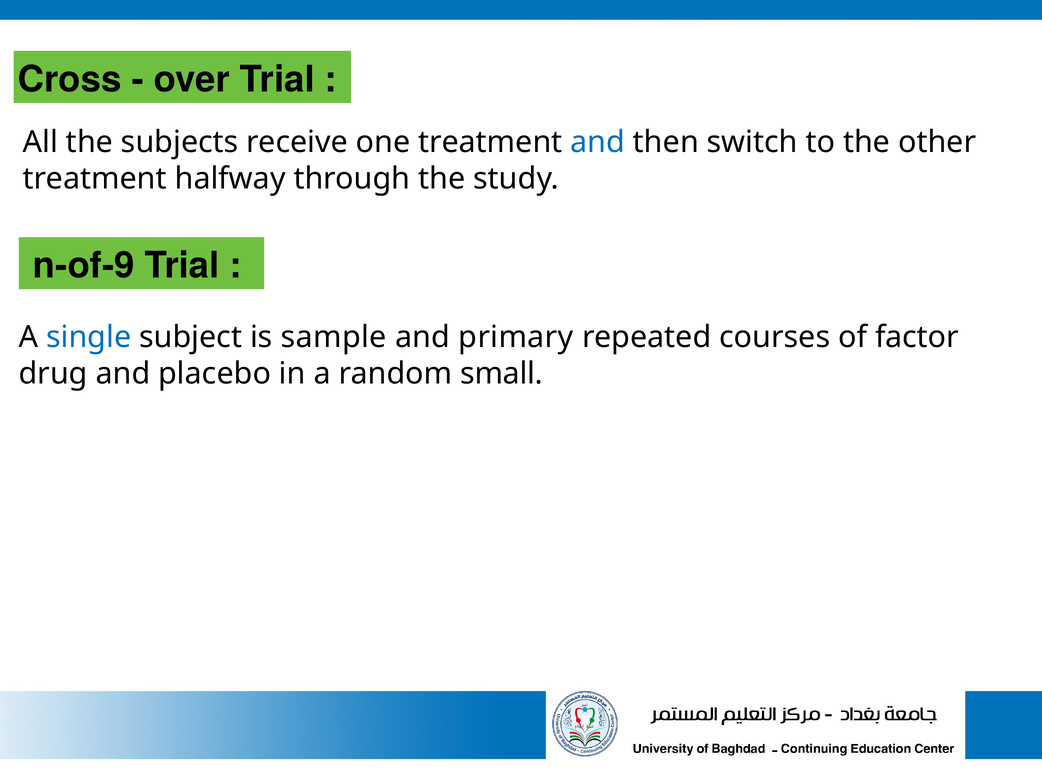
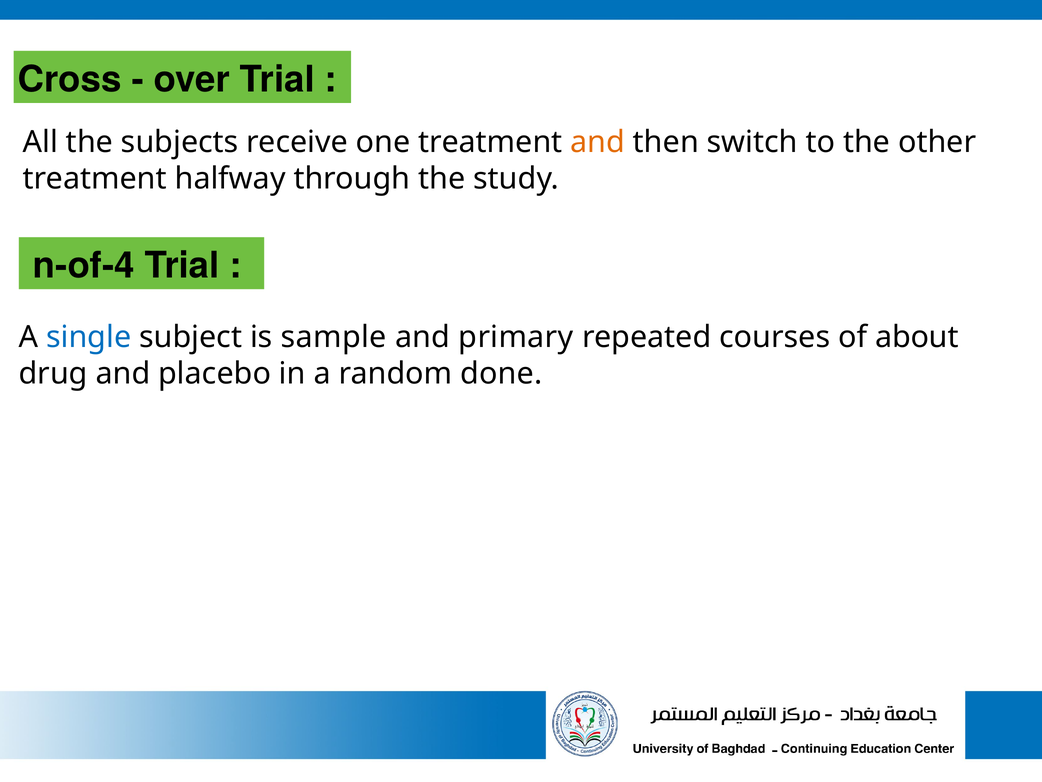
and at (598, 142) colour: blue -> orange
n-of-9: n-of-9 -> n-of-4
factor: factor -> about
small: small -> done
